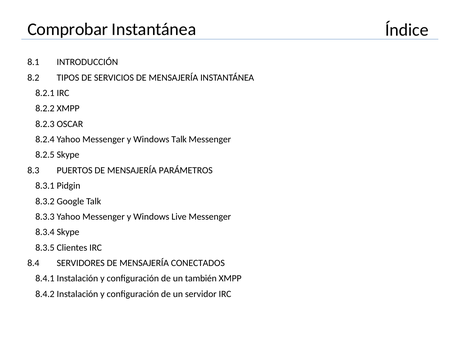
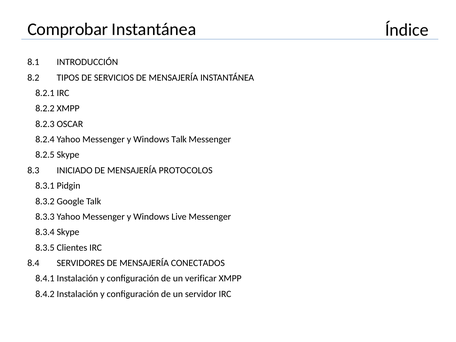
PUERTOS: PUERTOS -> INICIADO
PARÁMETROS: PARÁMETROS -> PROTOCOLOS
también: también -> verificar
